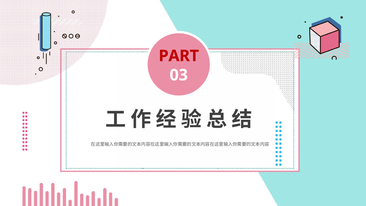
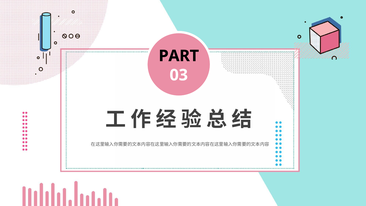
PART colour: red -> black
